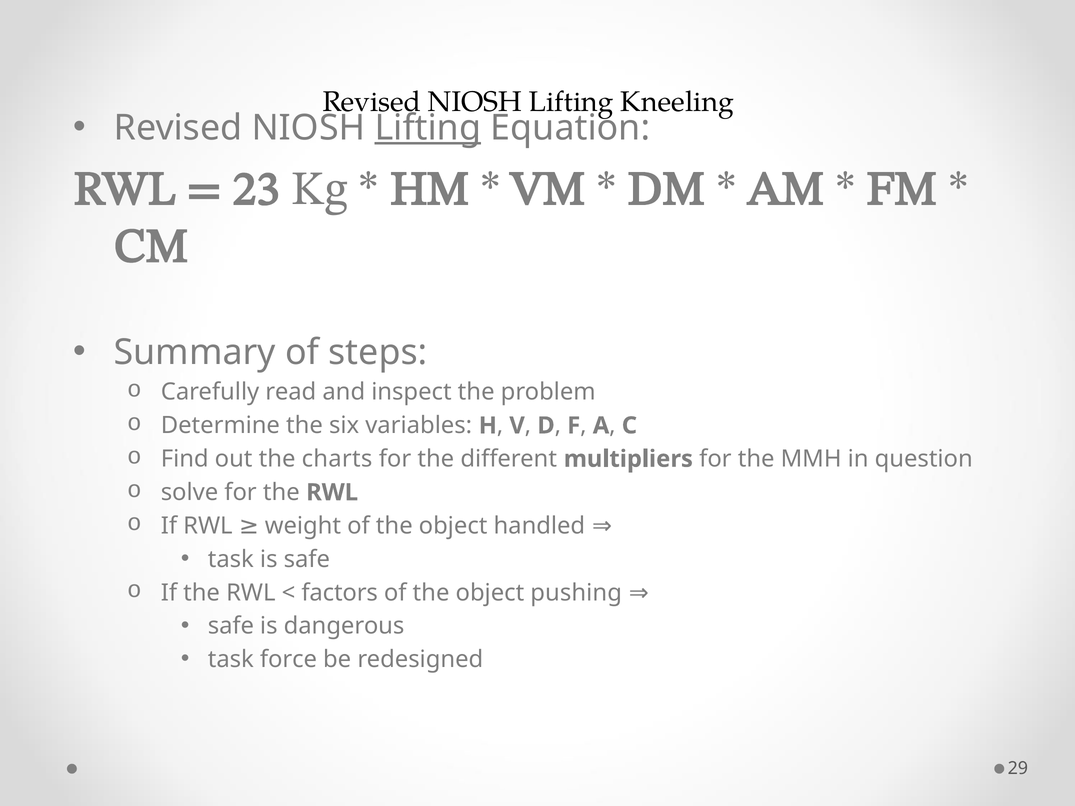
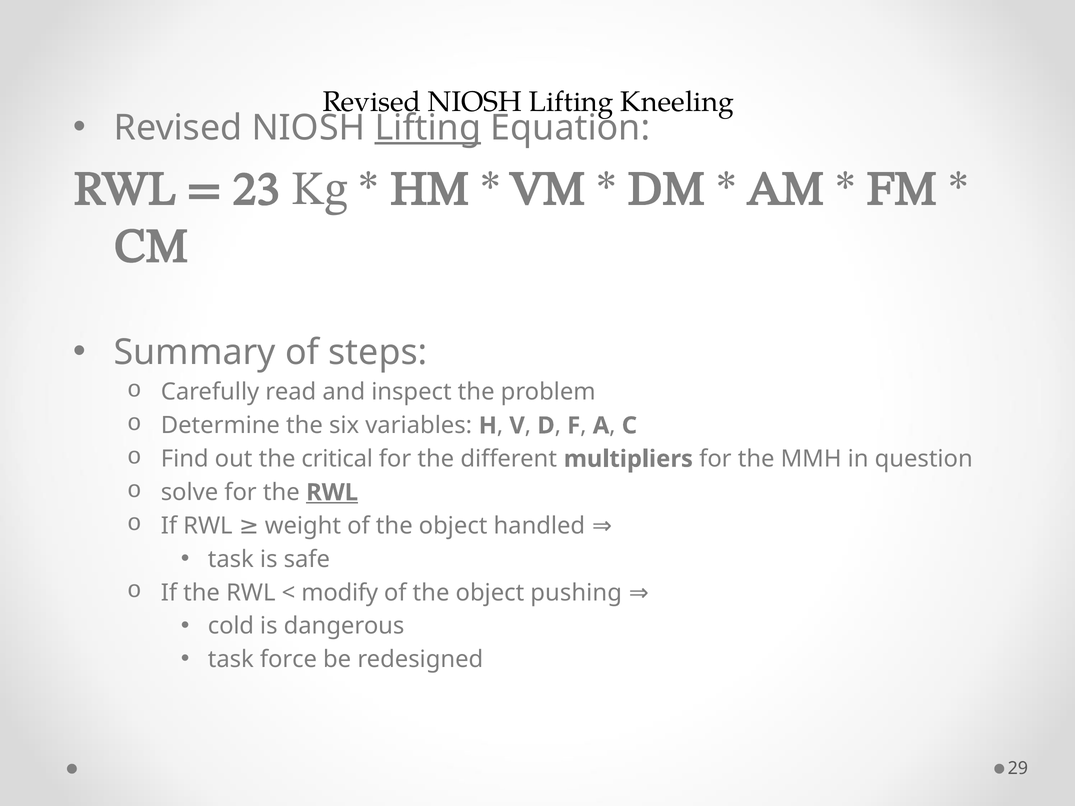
charts: charts -> critical
RWL at (332, 493) underline: none -> present
factors: factors -> modify
safe at (231, 626): safe -> cold
